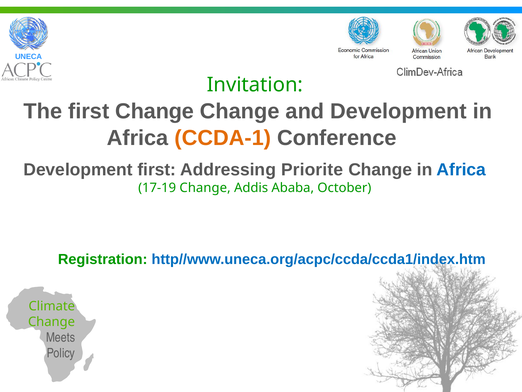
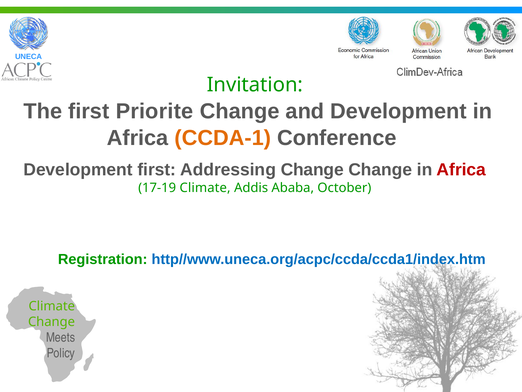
first Change: Change -> Priorite
Addressing Priorite: Priorite -> Change
Africa at (461, 170) colour: blue -> red
17-19 Change: Change -> Climate
